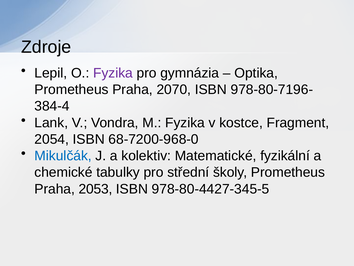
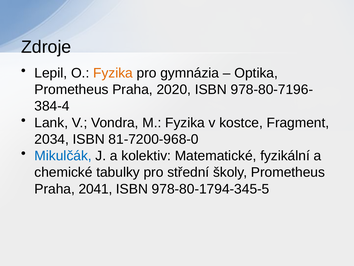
Fyzika at (113, 73) colour: purple -> orange
2070: 2070 -> 2020
2054: 2054 -> 2034
68-7200-968-0: 68-7200-968-0 -> 81-7200-968-0
2053: 2053 -> 2041
978-80-4427-345-5: 978-80-4427-345-5 -> 978-80-1794-345-5
